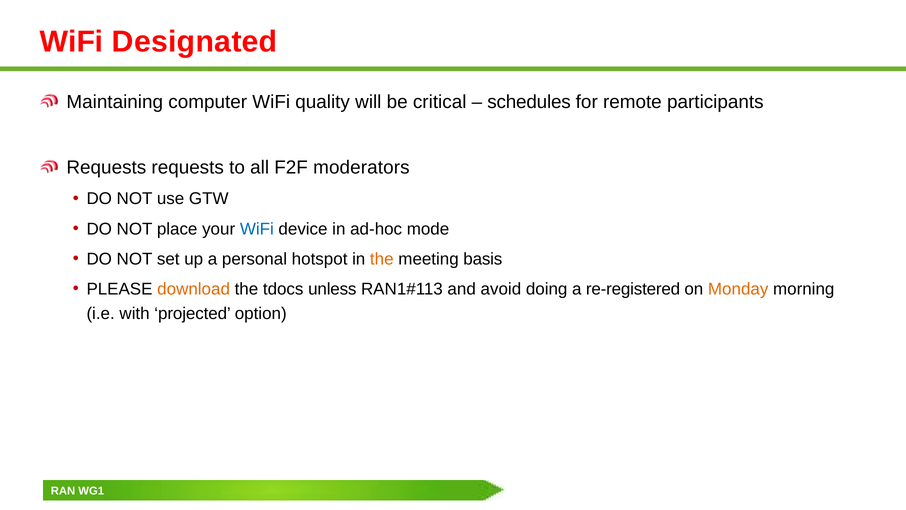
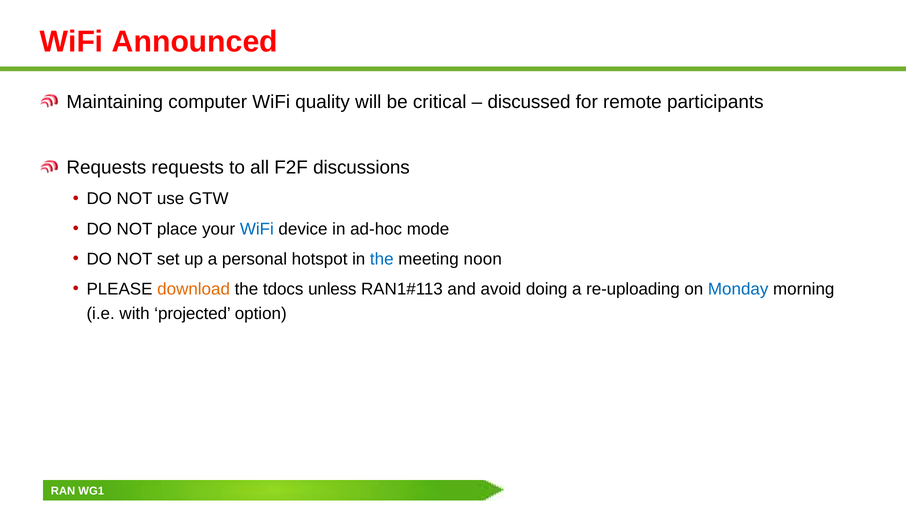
Designated: Designated -> Announced
schedules: schedules -> discussed
moderators: moderators -> discussions
the at (382, 259) colour: orange -> blue
basis: basis -> noon
re-registered: re-registered -> re-uploading
Monday colour: orange -> blue
